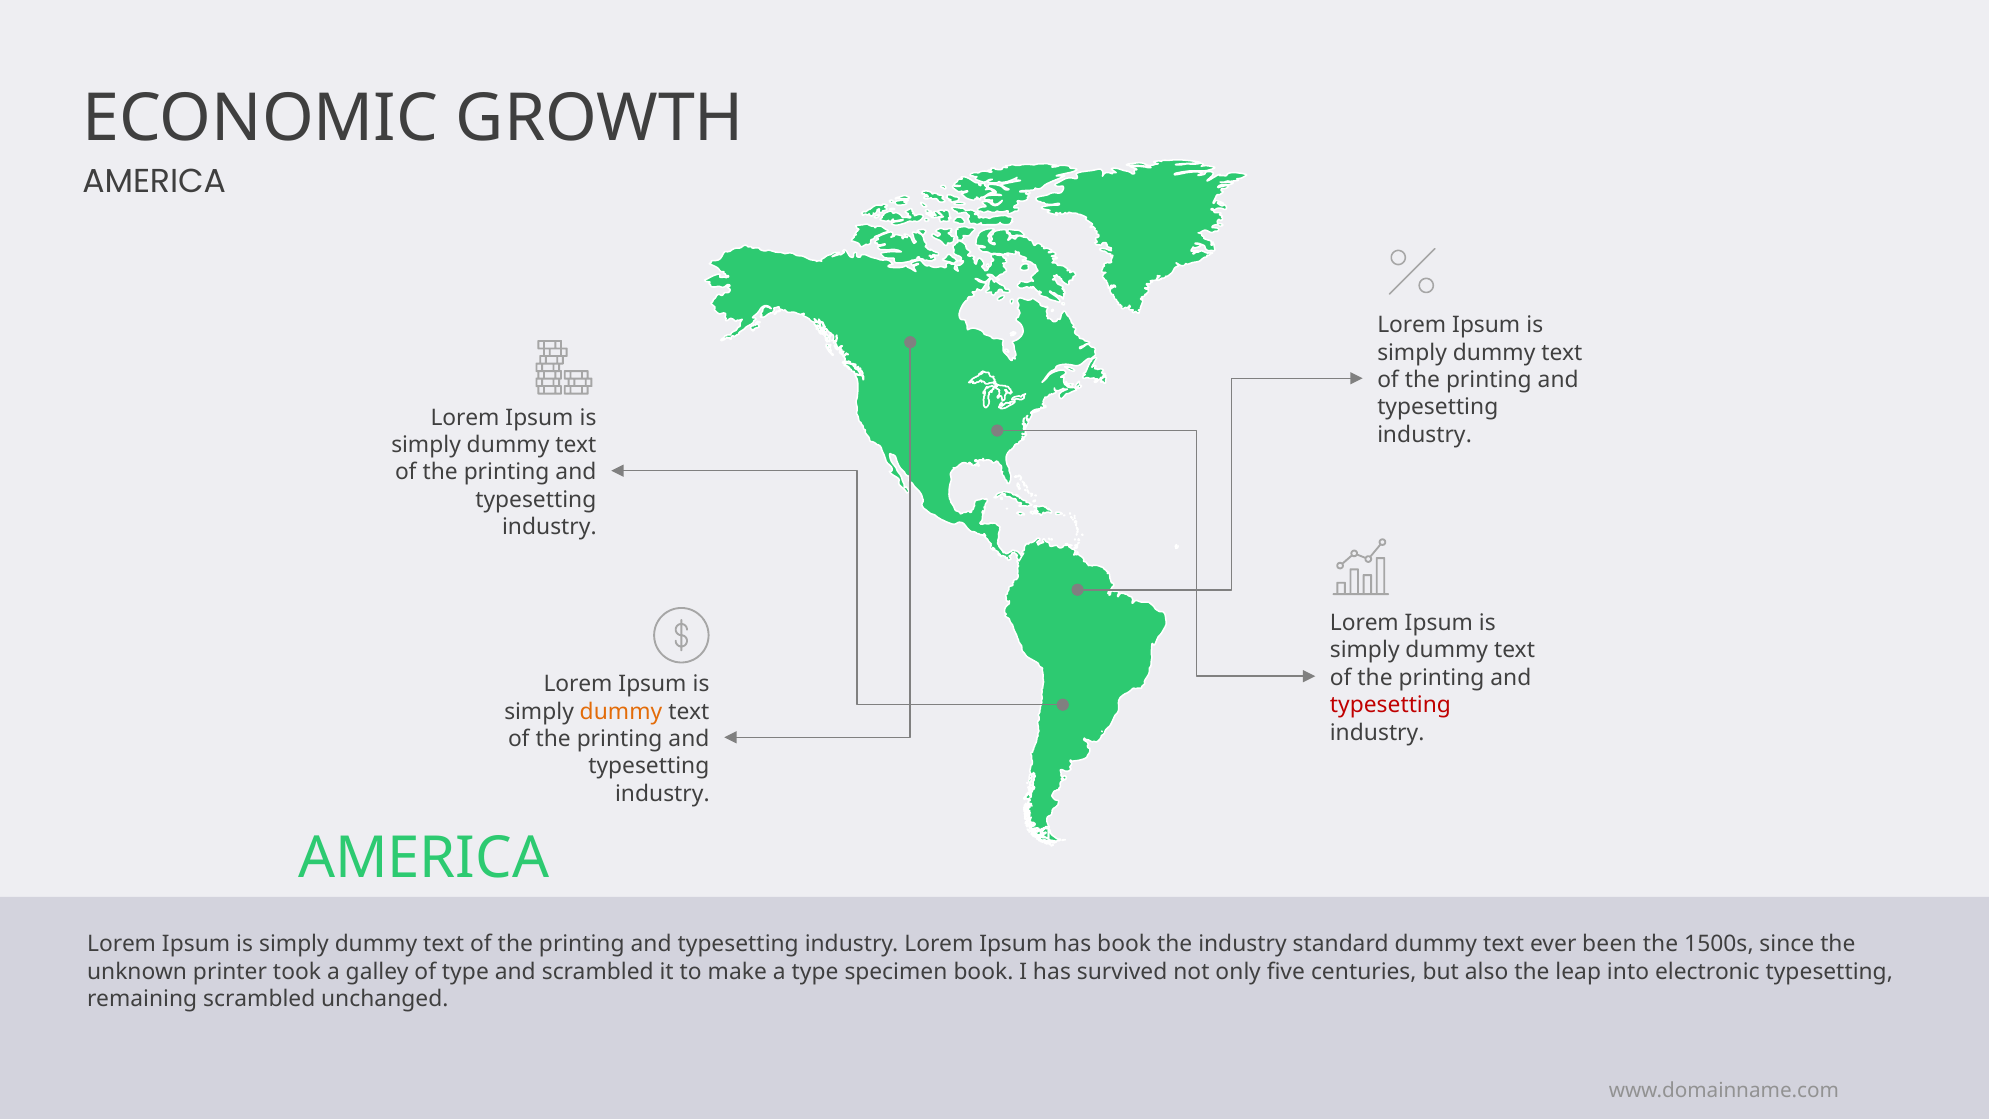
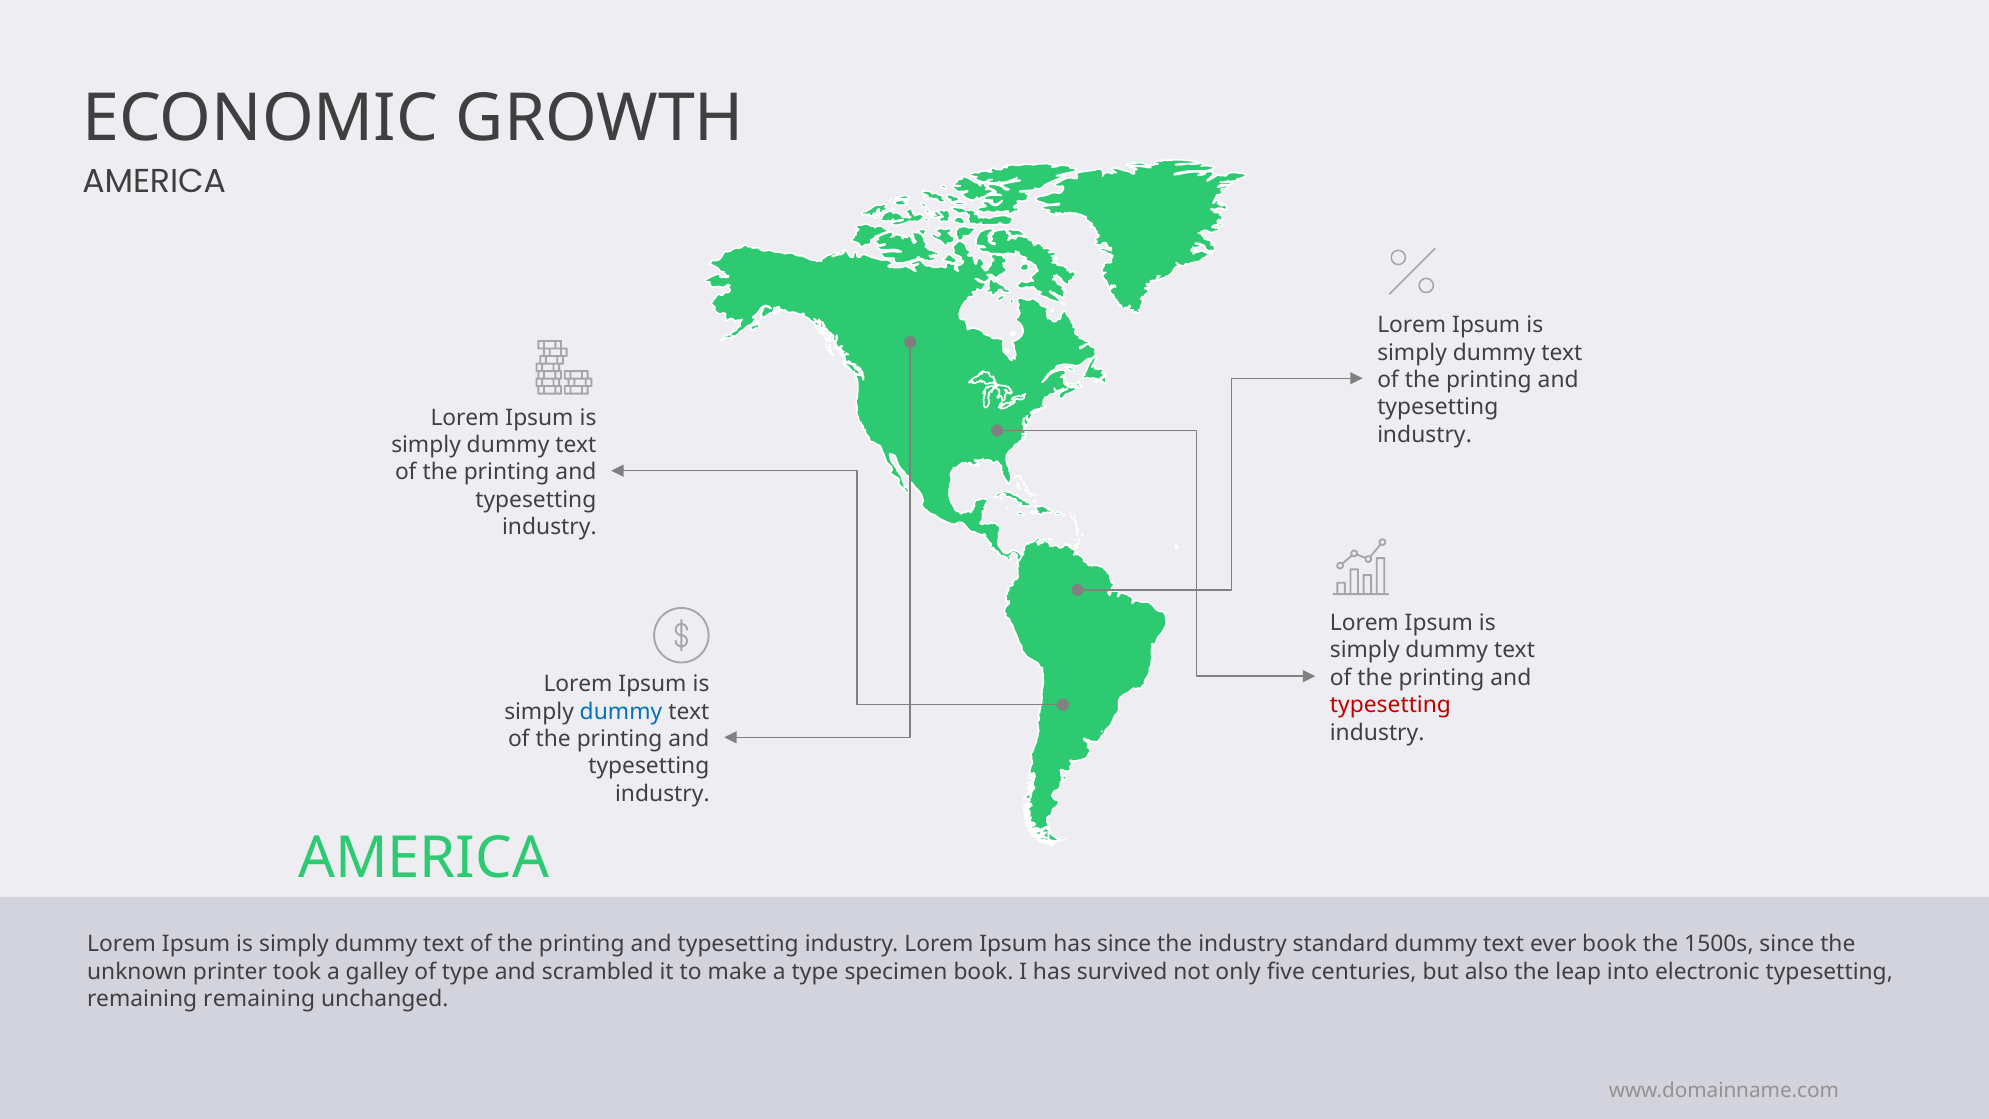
dummy at (621, 711) colour: orange -> blue
has book: book -> since
ever been: been -> book
remaining scrambled: scrambled -> remaining
